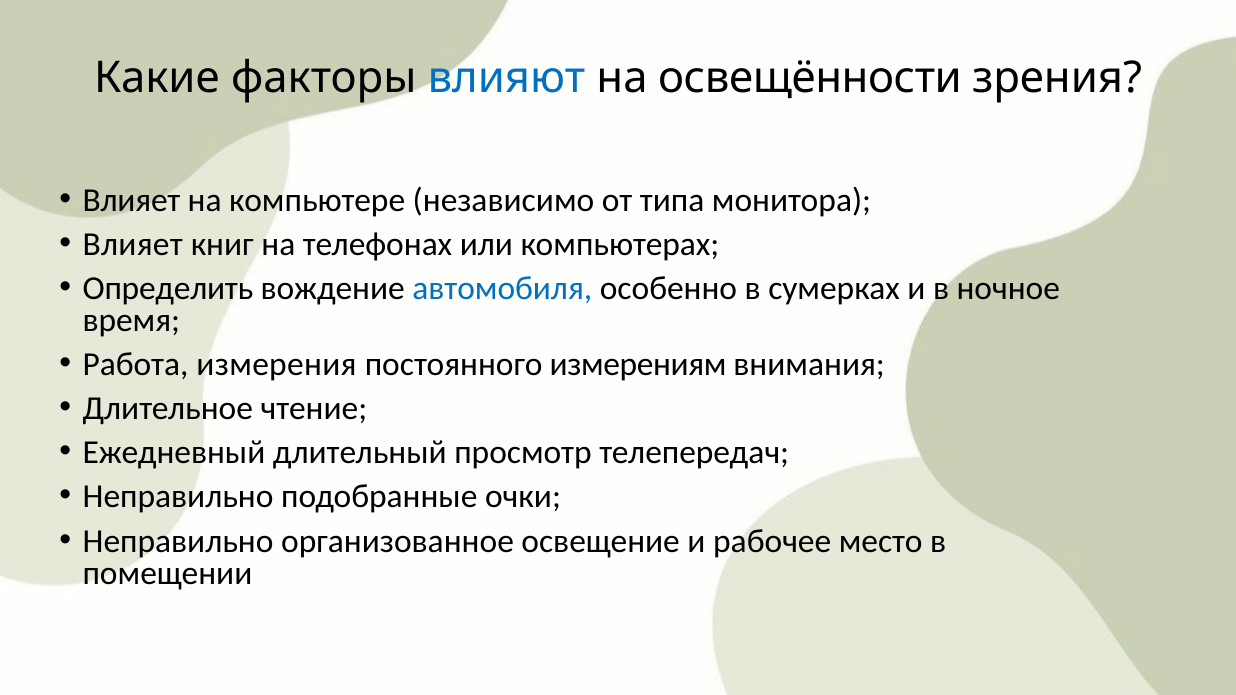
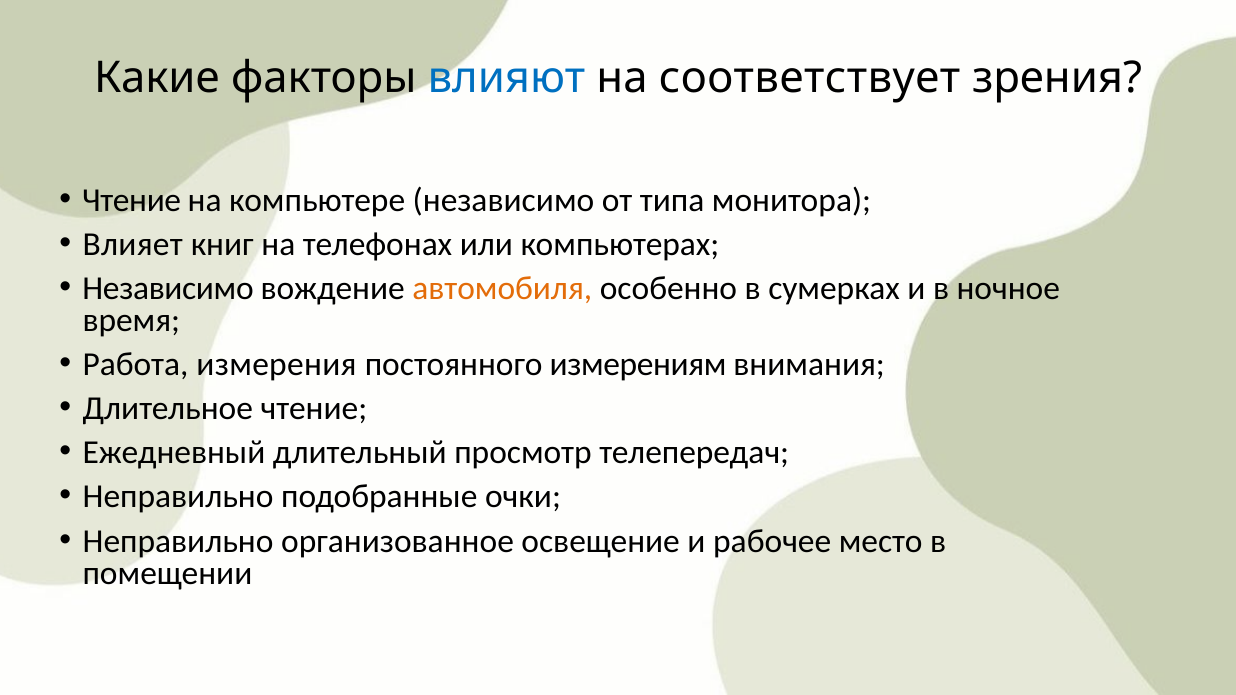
освещённости: освещённости -> соответствует
Влияет at (132, 200): Влияет -> Чтение
Определить at (168, 288): Определить -> Независимо
автомобиля colour: blue -> orange
